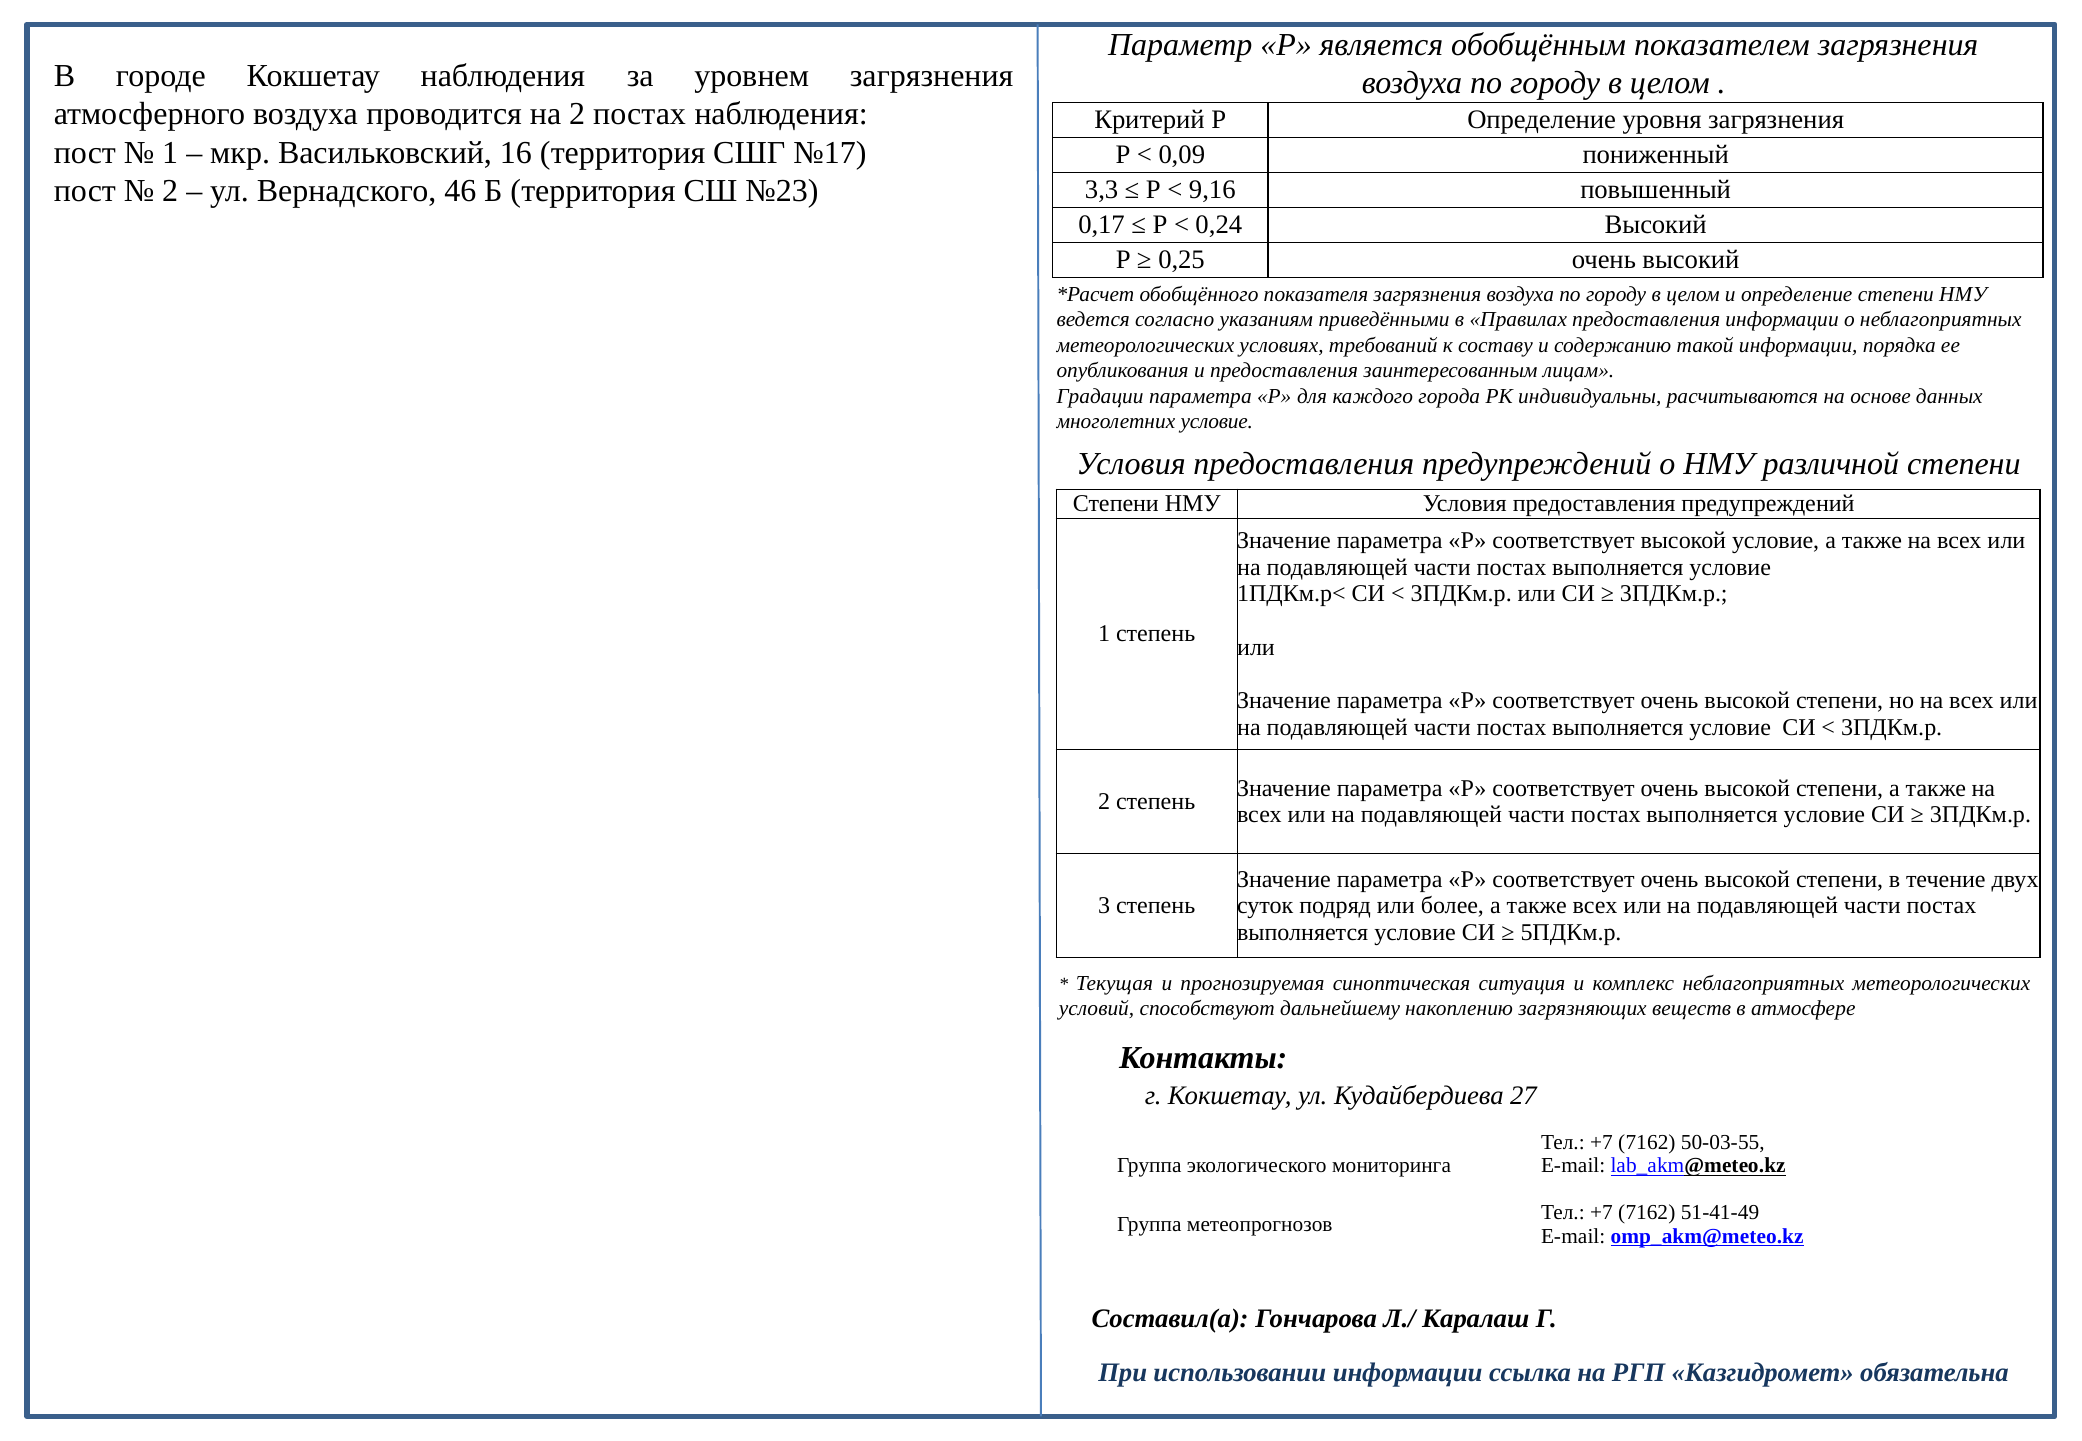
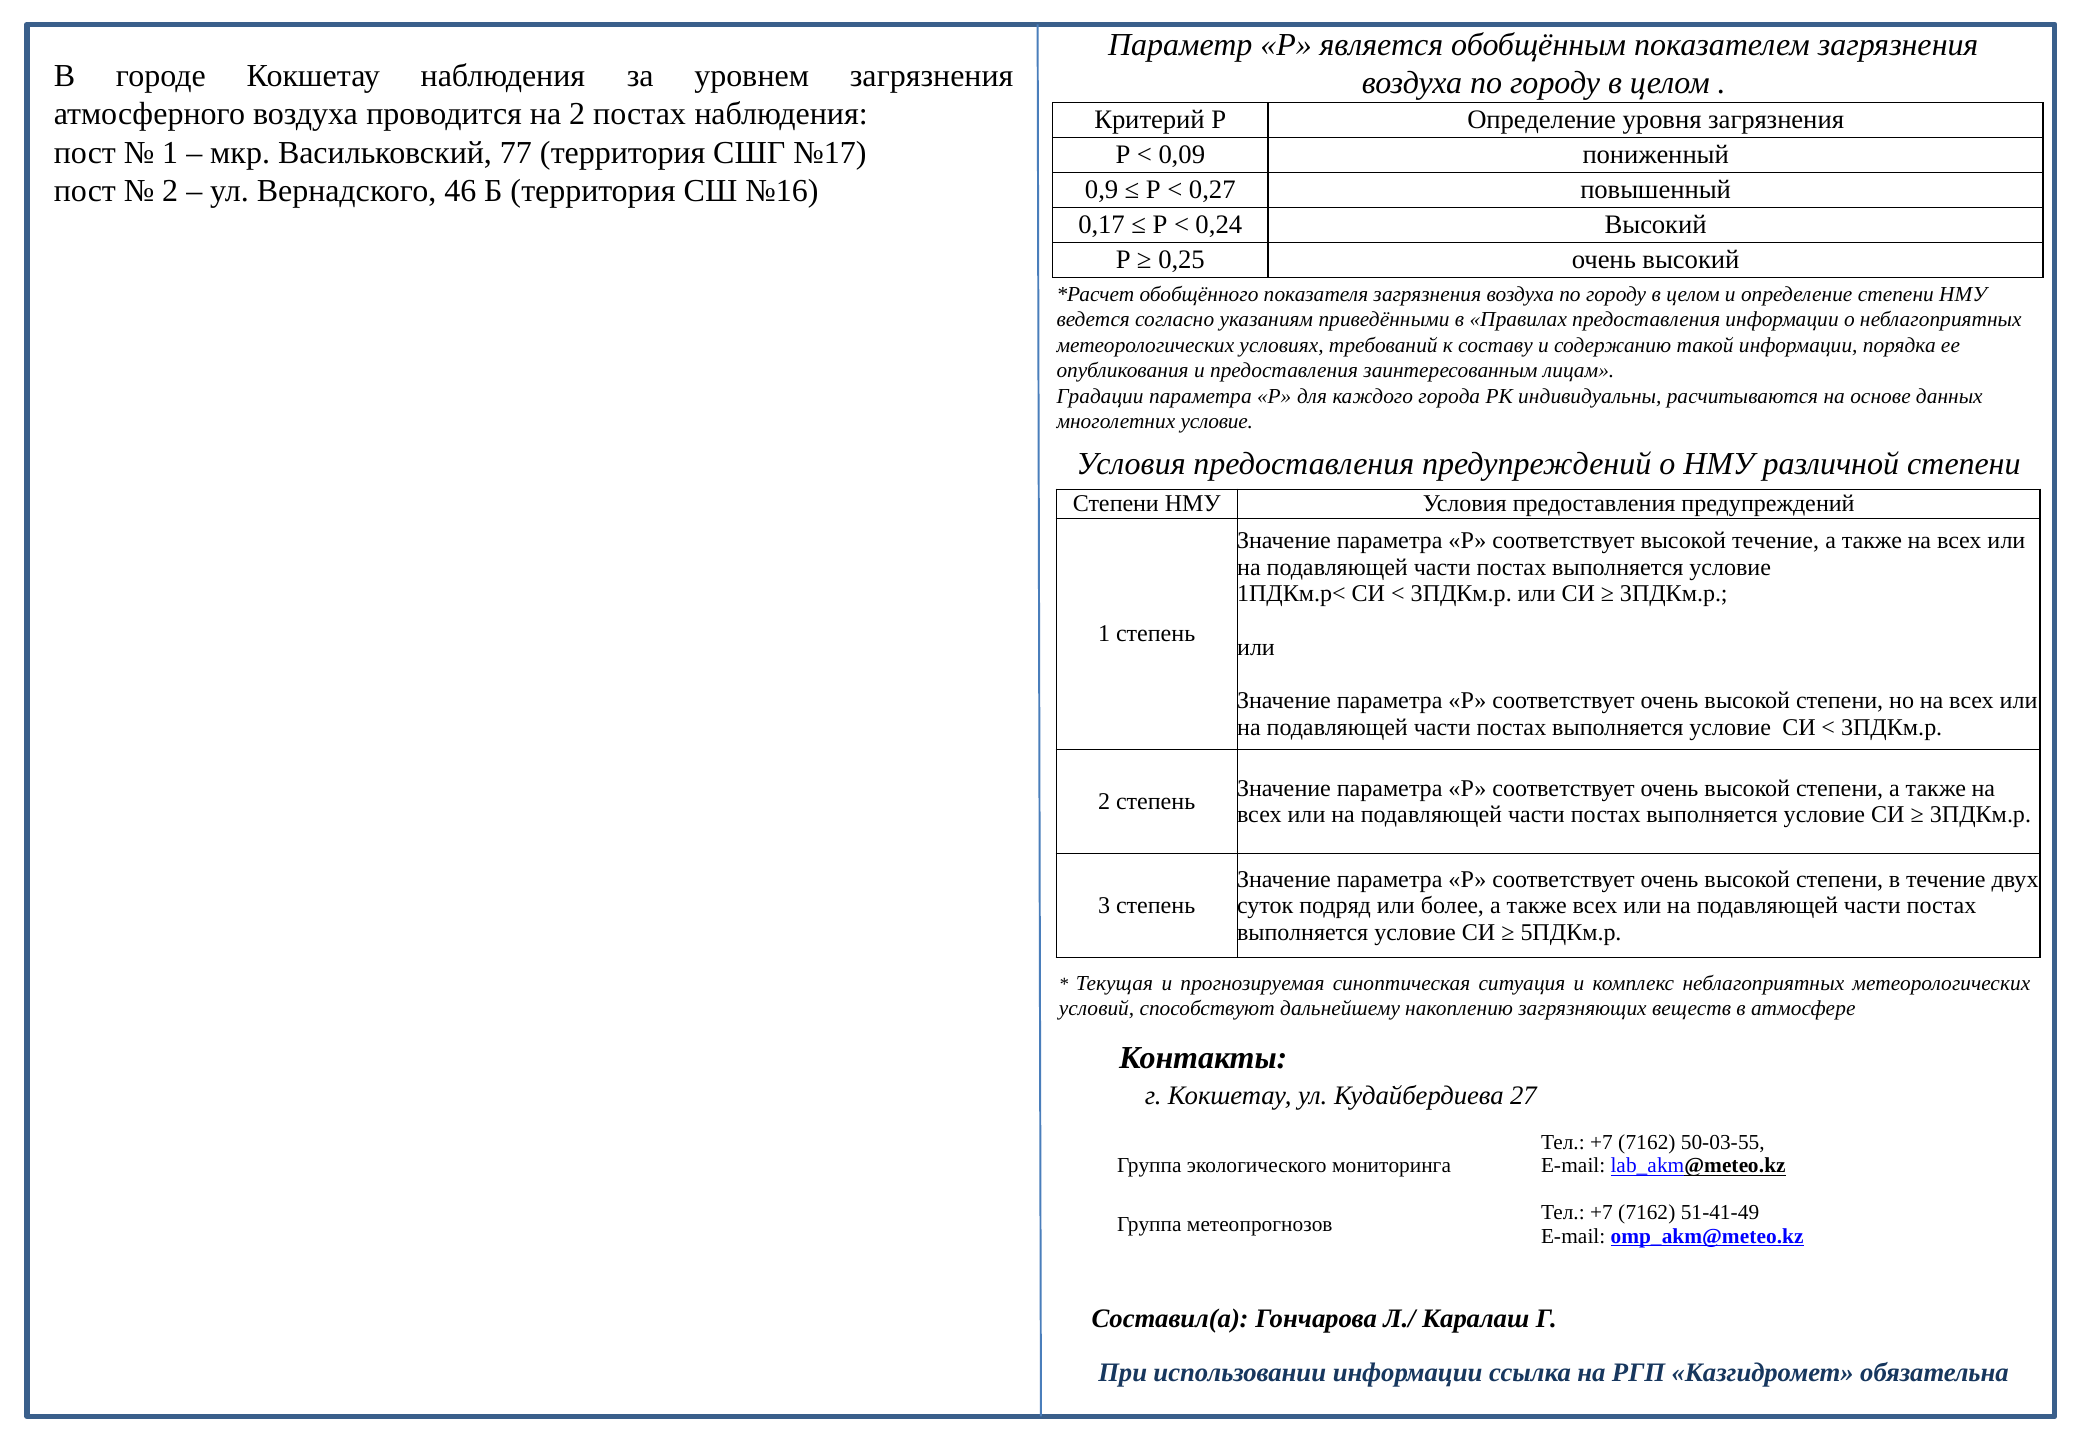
16: 16 -> 77
№23: №23 -> №16
3,3: 3,3 -> 0,9
9,16: 9,16 -> 0,27
высокой условие: условие -> течение
